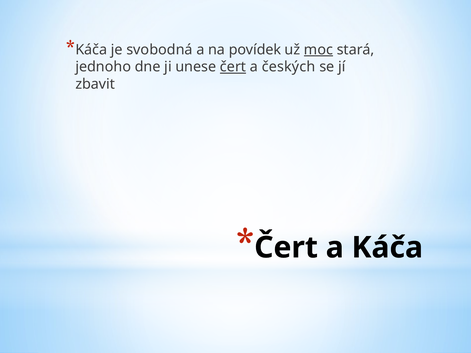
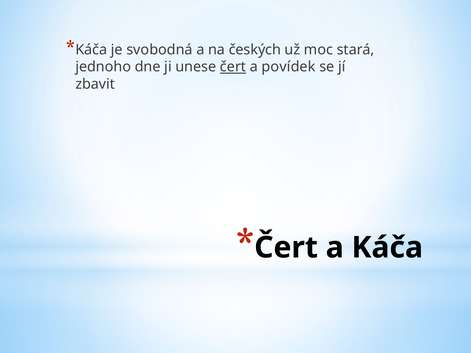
povídek: povídek -> českých
moc underline: present -> none
českých: českých -> povídek
